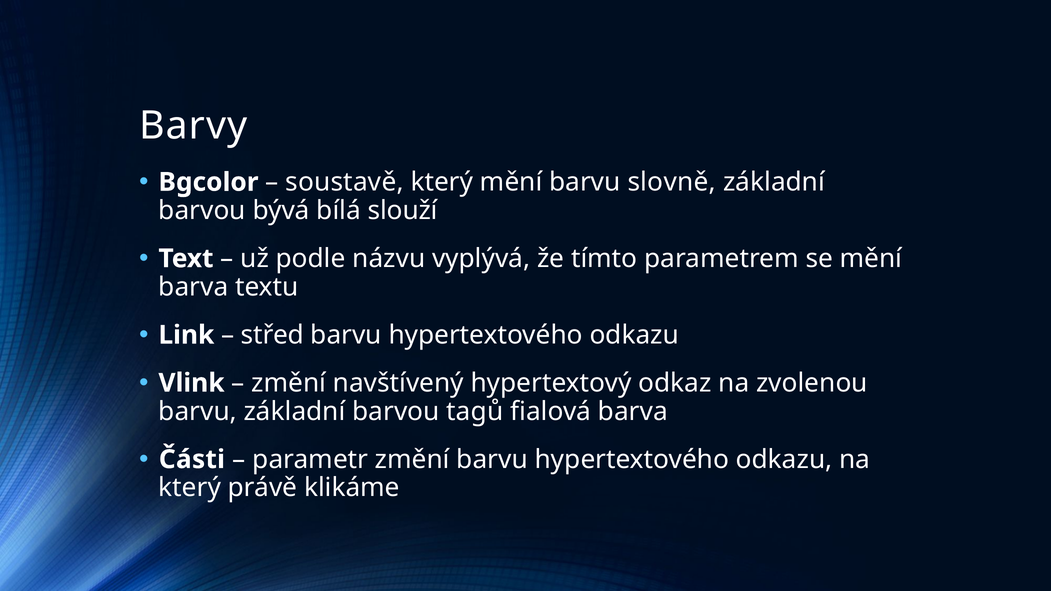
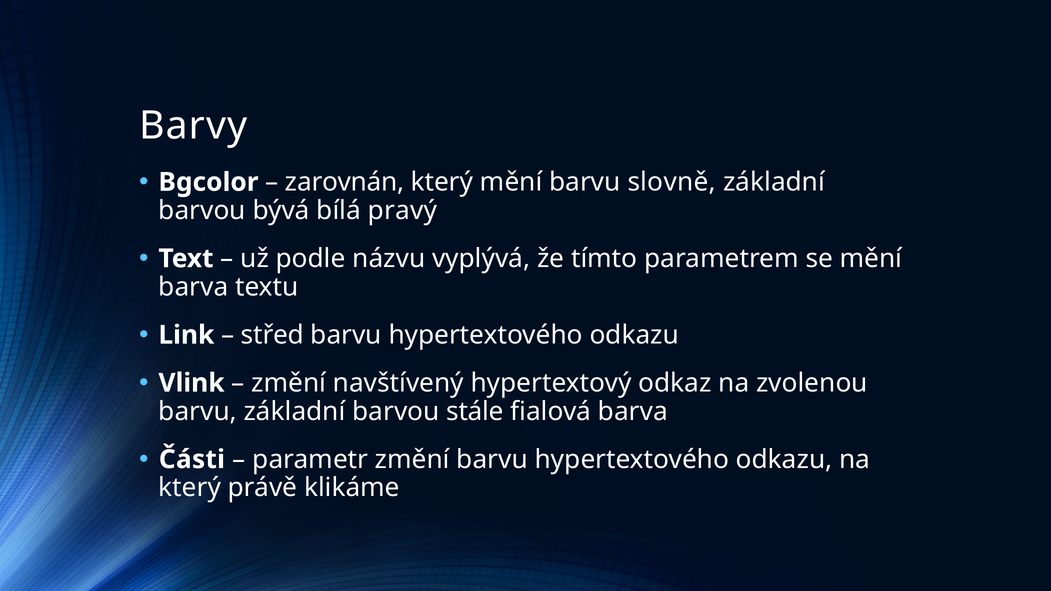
soustavě: soustavě -> zarovnán
slouží: slouží -> pravý
tagů: tagů -> stále
